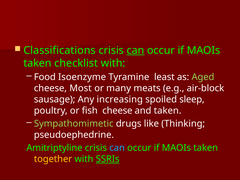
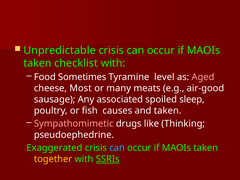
Classifications: Classifications -> Unpredictable
can at (135, 50) underline: present -> none
Isoenzyme: Isoenzyme -> Sometimes
least: least -> level
Aged colour: light green -> pink
air-block: air-block -> air-good
increasing: increasing -> associated
fish cheese: cheese -> causes
Sympathomimetic colour: light green -> pink
Amitriptyline: Amitriptyline -> Exaggerated
